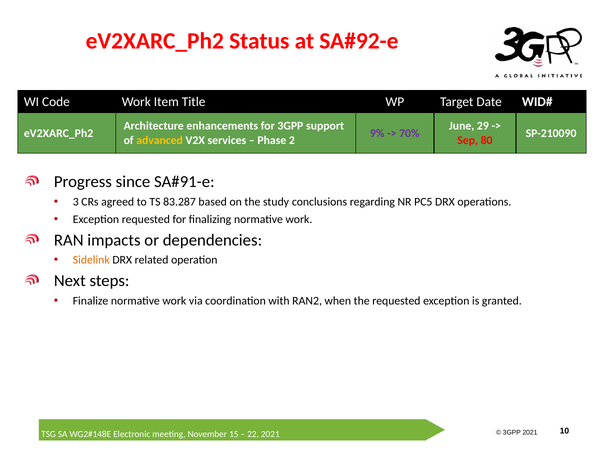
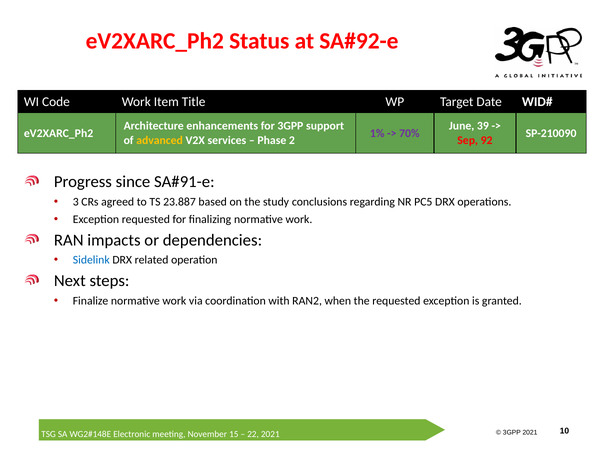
29: 29 -> 39
9%: 9% -> 1%
80: 80 -> 92
83.287: 83.287 -> 23.887
Sidelink colour: orange -> blue
